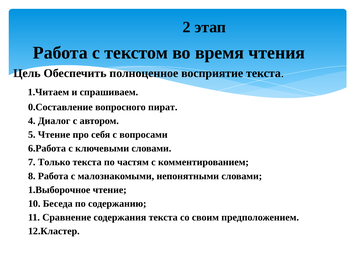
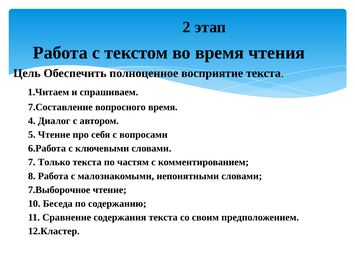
0.Составление: 0.Составление -> 7.Составление
вопросного пират: пират -> время
1.Выборочное: 1.Выборочное -> 7.Выборочное
